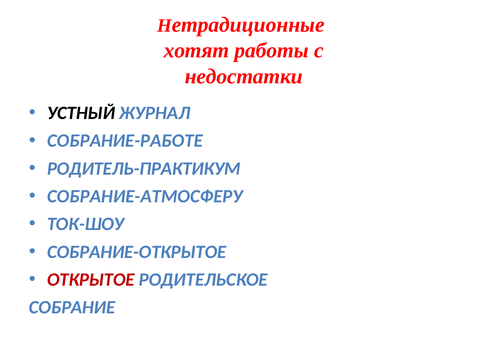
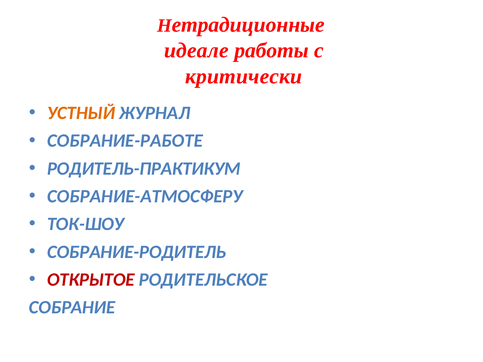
хотят: хотят -> идеале
недостатки: недостатки -> критически
УСТНЫЙ colour: black -> orange
СОБРАНИЕ-ОТКРЫТОЕ: СОБРАНИЕ-ОТКРЫТОЕ -> СОБРАНИЕ-РОДИТЕЛЬ
